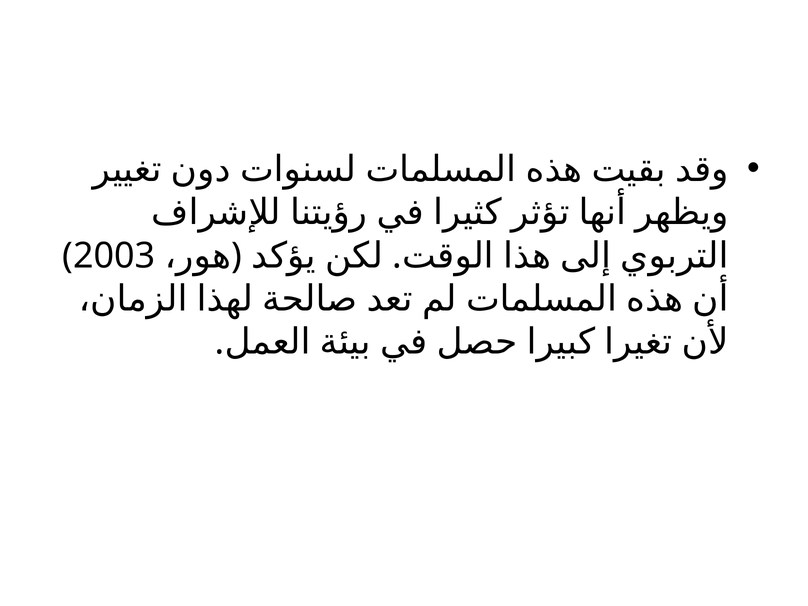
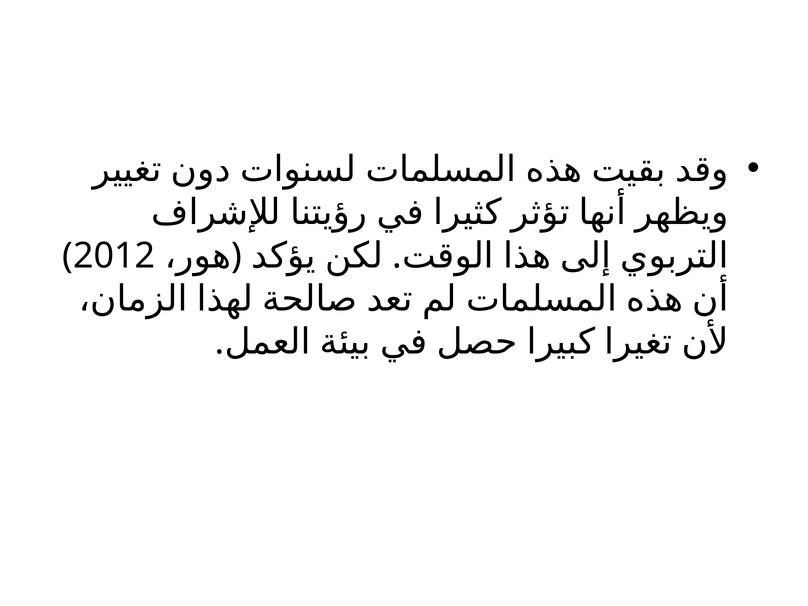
2003: 2003 -> 2012
